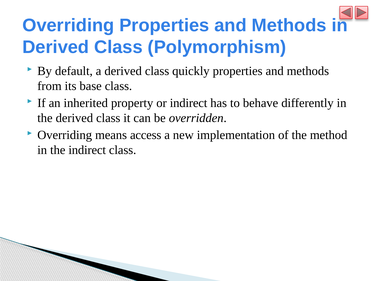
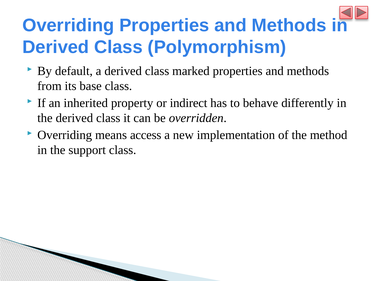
quickly: quickly -> marked
the indirect: indirect -> support
